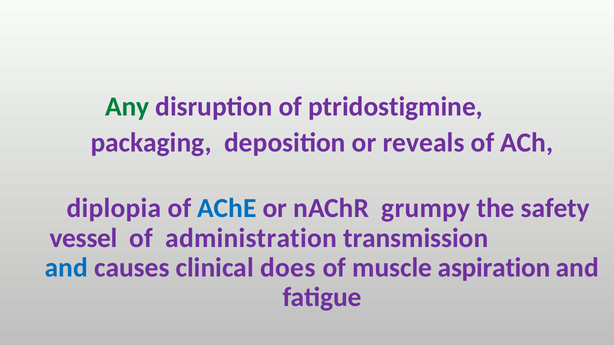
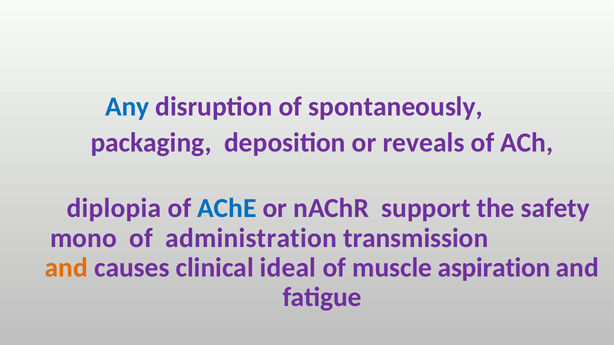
Any colour: green -> blue
ptridostigmine: ptridostigmine -> spontaneously
grumpy: grumpy -> support
vessel: vessel -> mono
and at (66, 268) colour: blue -> orange
does: does -> ideal
